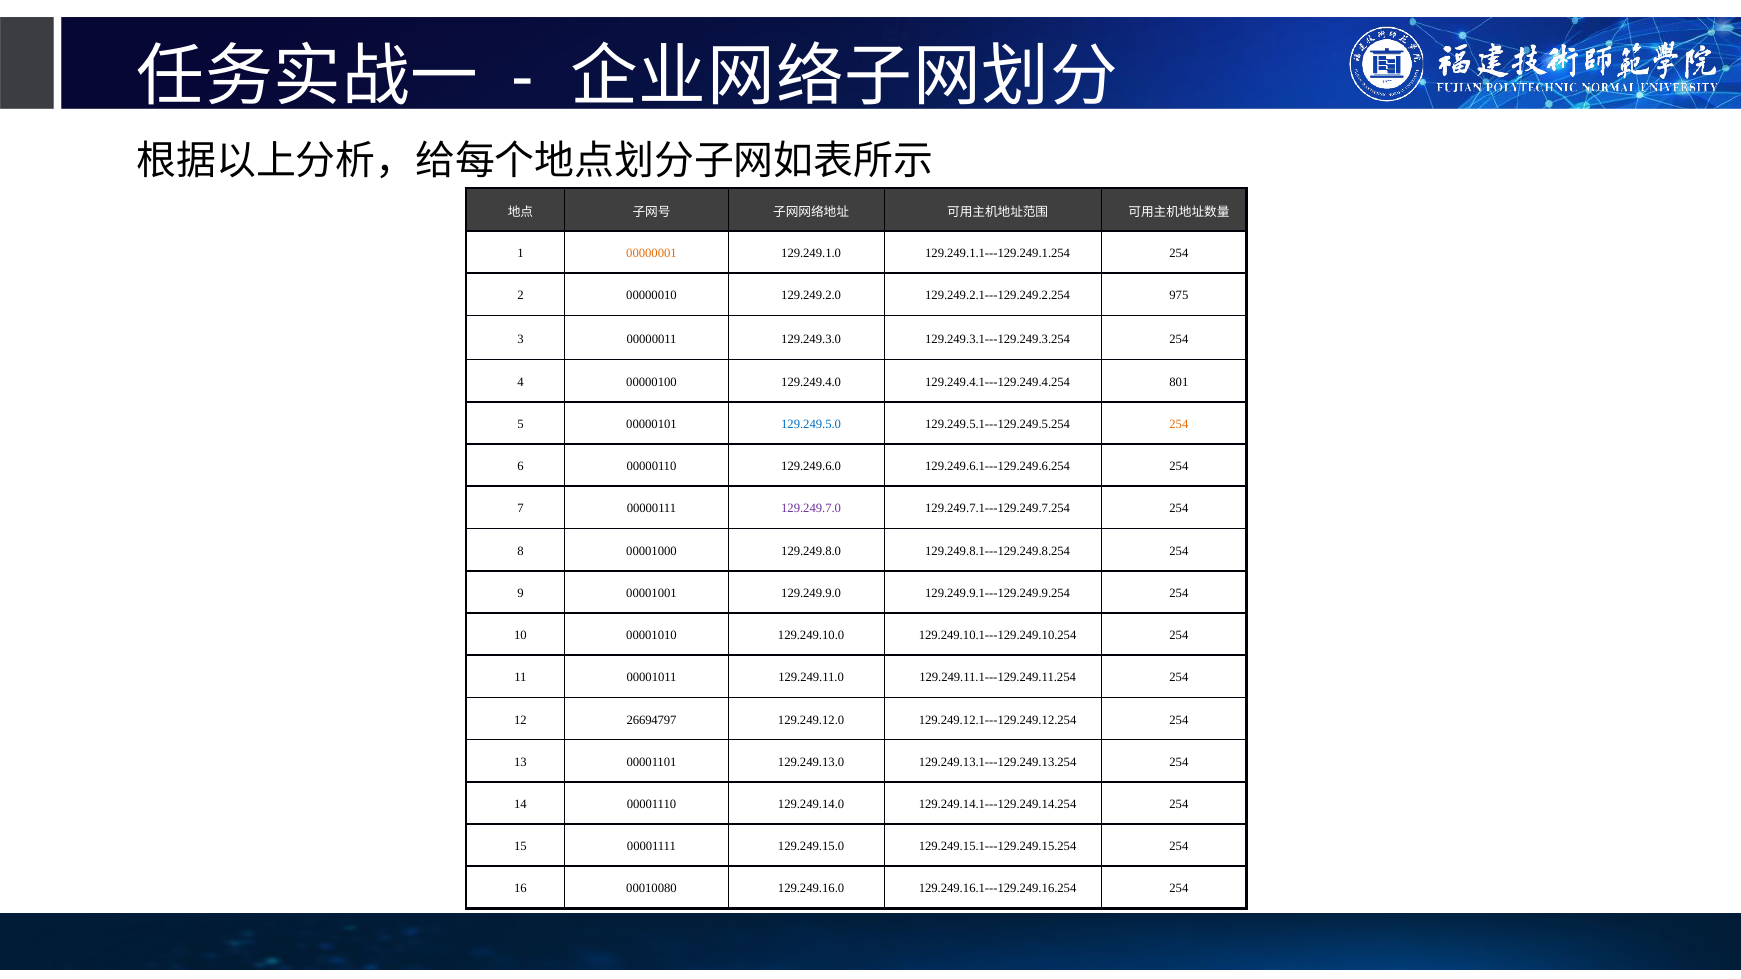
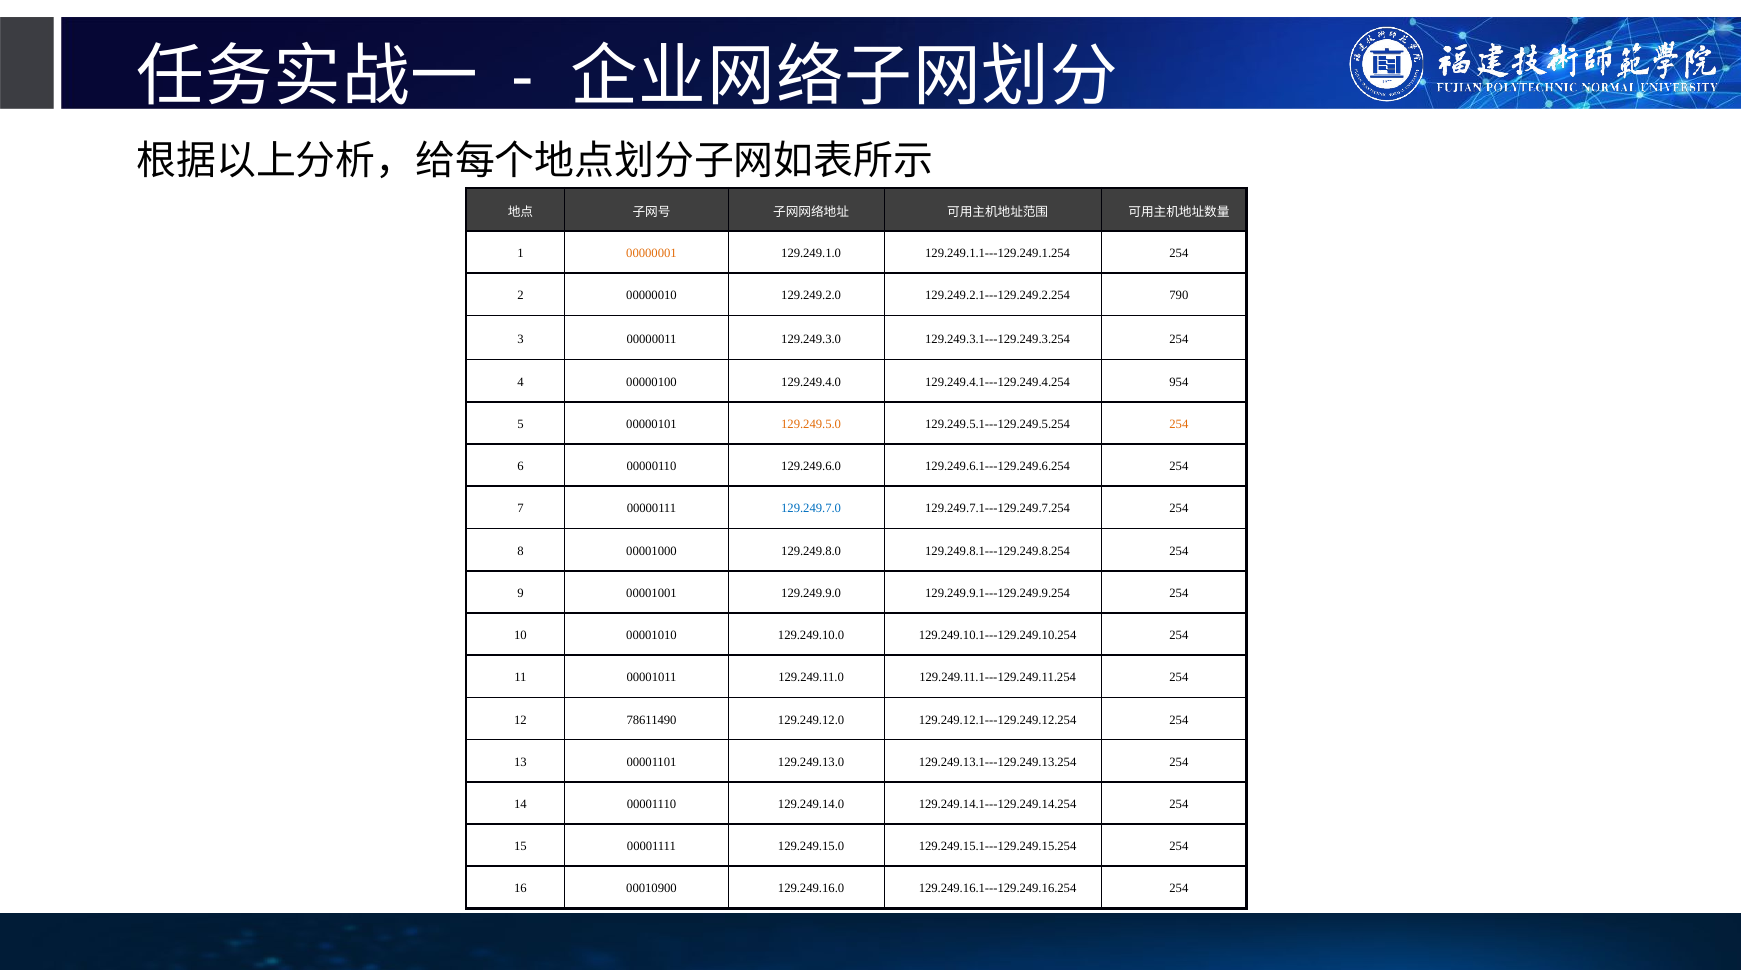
975: 975 -> 790
801: 801 -> 954
129.249.5.0 colour: blue -> orange
129.249.7.0 colour: purple -> blue
26694797: 26694797 -> 78611490
00010080: 00010080 -> 00010900
